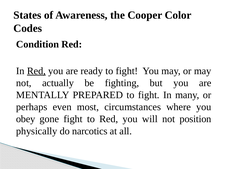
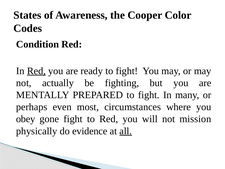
position: position -> mission
narcotics: narcotics -> evidence
all underline: none -> present
